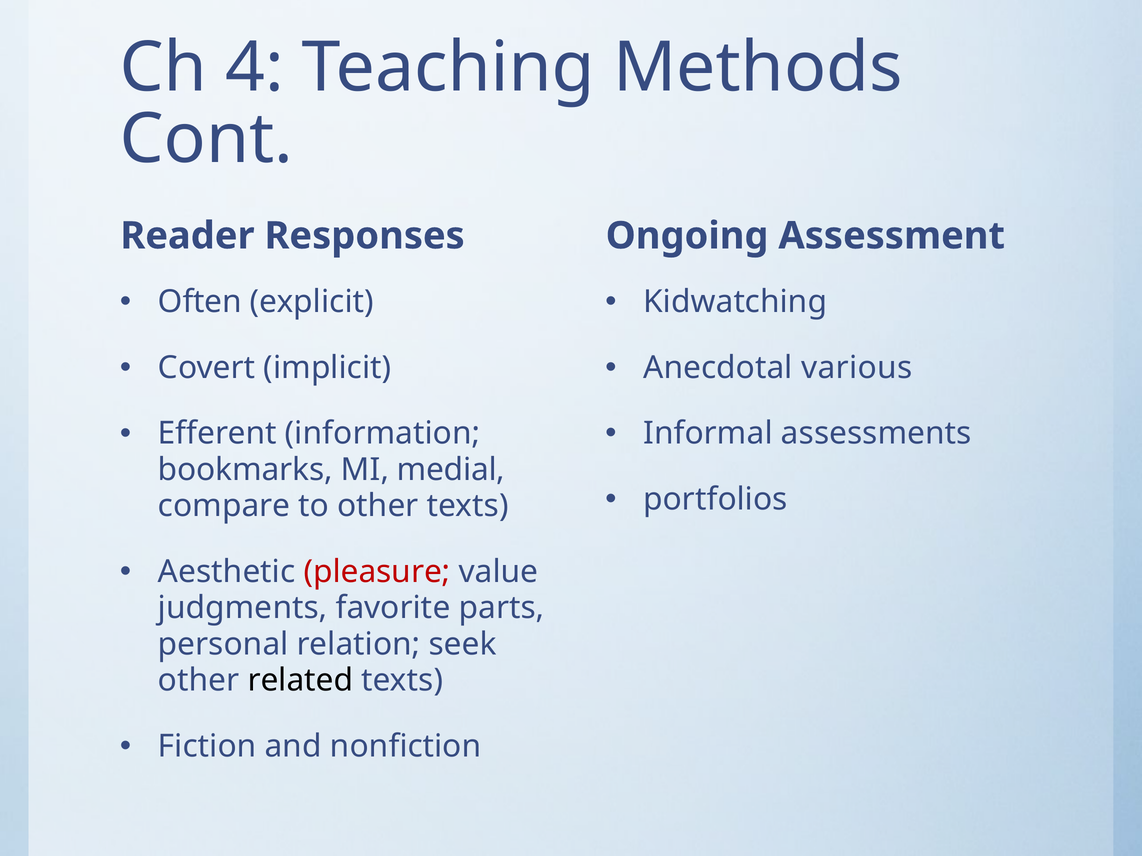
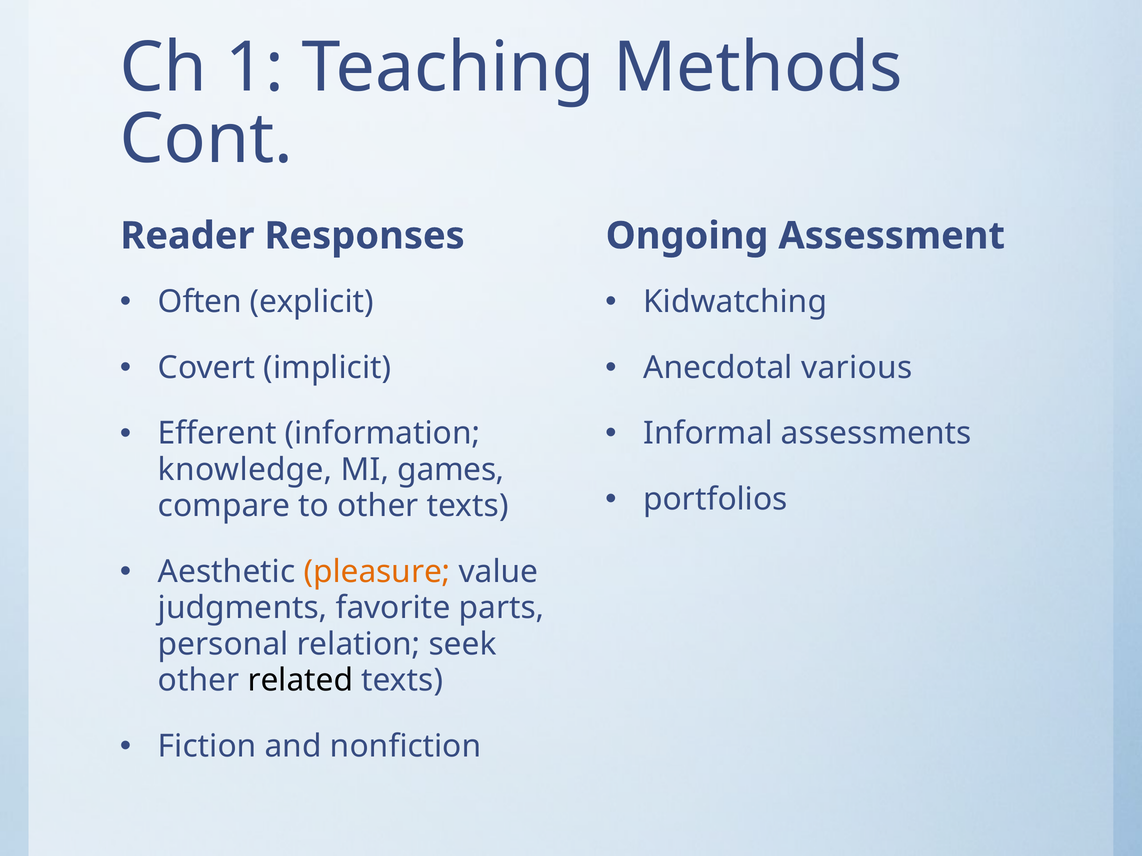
4: 4 -> 1
bookmarks: bookmarks -> knowledge
medial: medial -> games
pleasure colour: red -> orange
